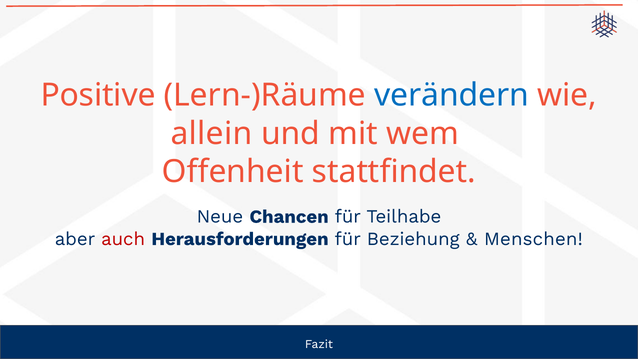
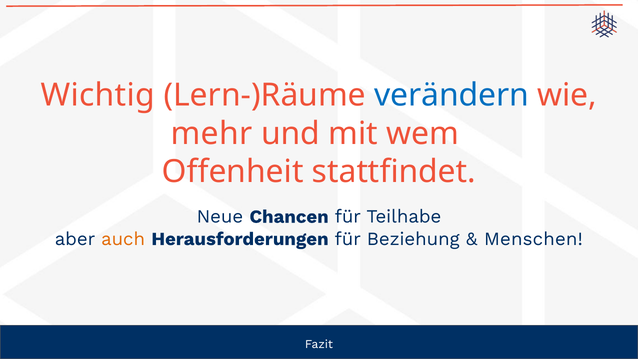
Positive: Positive -> Wichtig
allein: allein -> mehr
auch colour: red -> orange
